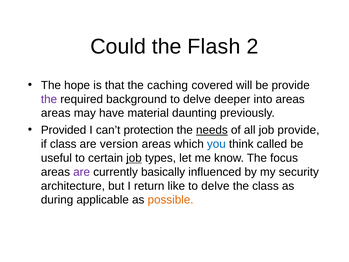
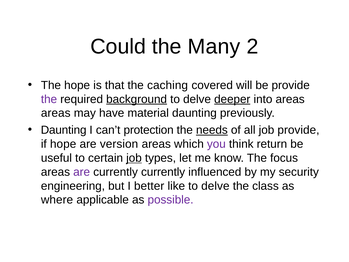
Flash: Flash -> Many
background underline: none -> present
deeper underline: none -> present
Provided at (64, 130): Provided -> Daunting
if class: class -> hope
you colour: blue -> purple
called: called -> return
currently basically: basically -> currently
architecture: architecture -> engineering
return: return -> better
during: during -> where
possible colour: orange -> purple
